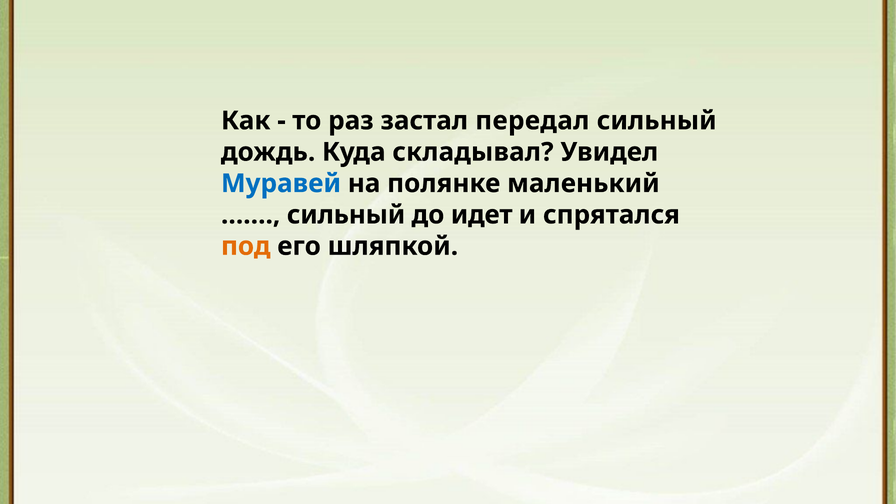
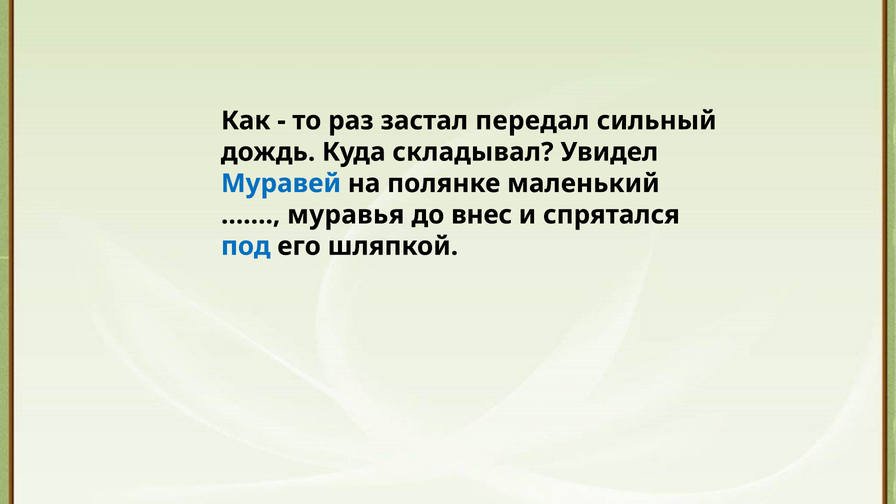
сильный at (346, 215): сильный -> муравья
идет: идет -> внес
под colour: orange -> blue
